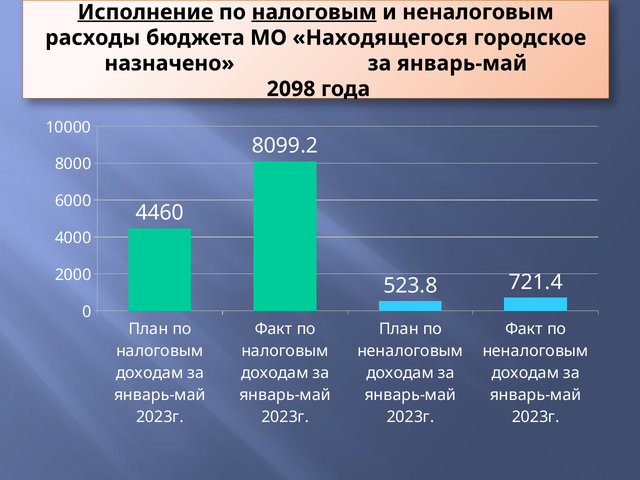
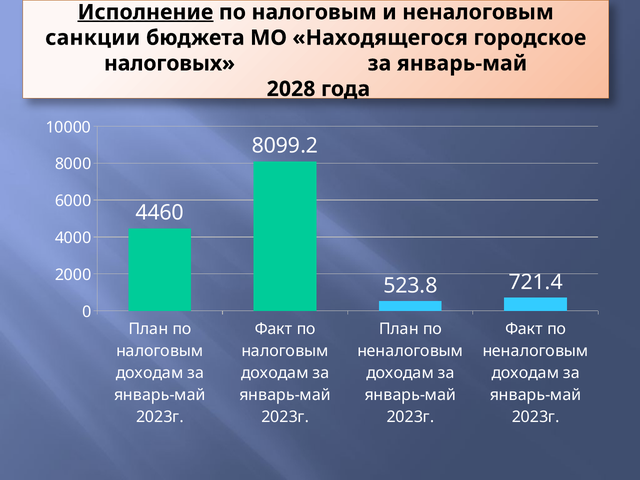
налоговым at (314, 12) underline: present -> none
расходы: расходы -> санкции
назначено: назначено -> налоговых
2098: 2098 -> 2028
